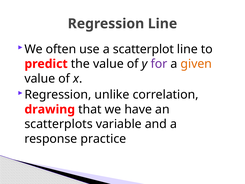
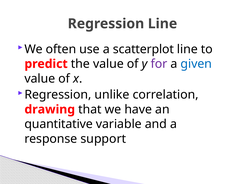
given colour: orange -> blue
scatterplots: scatterplots -> quantitative
practice: practice -> support
